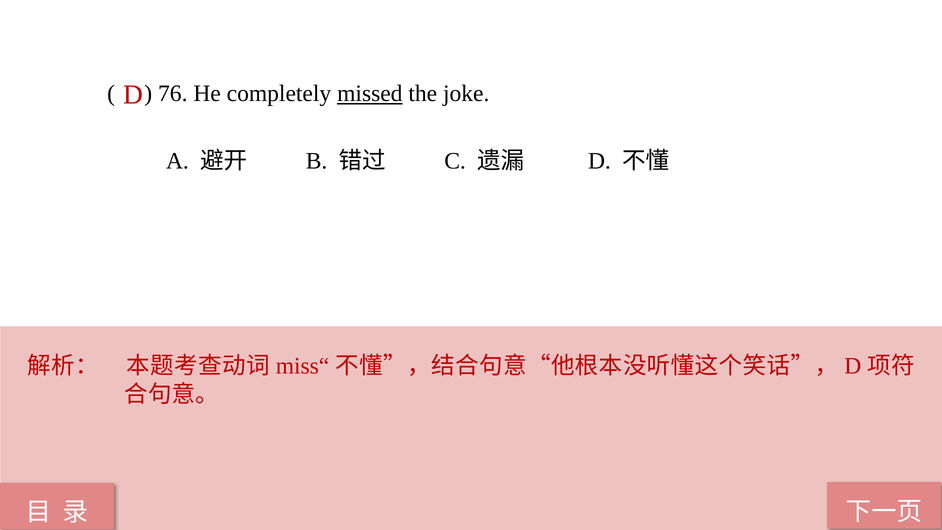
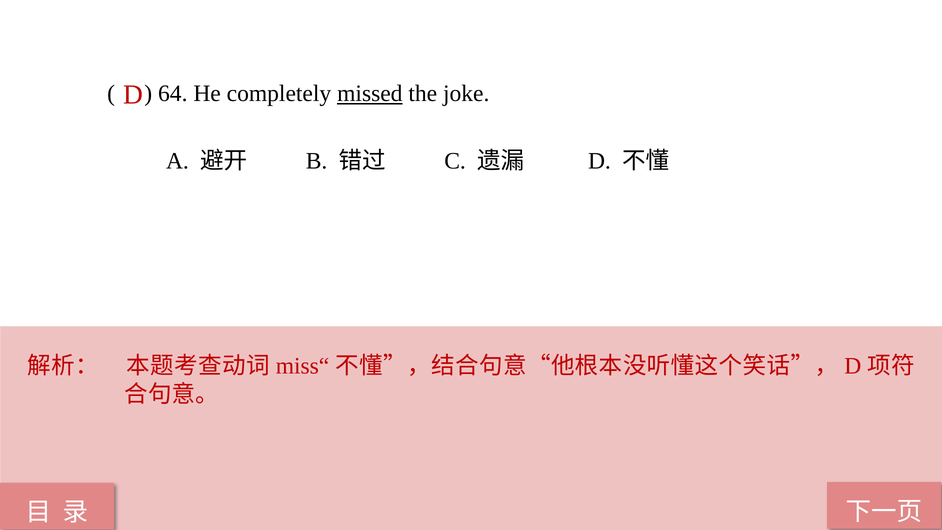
76: 76 -> 64
